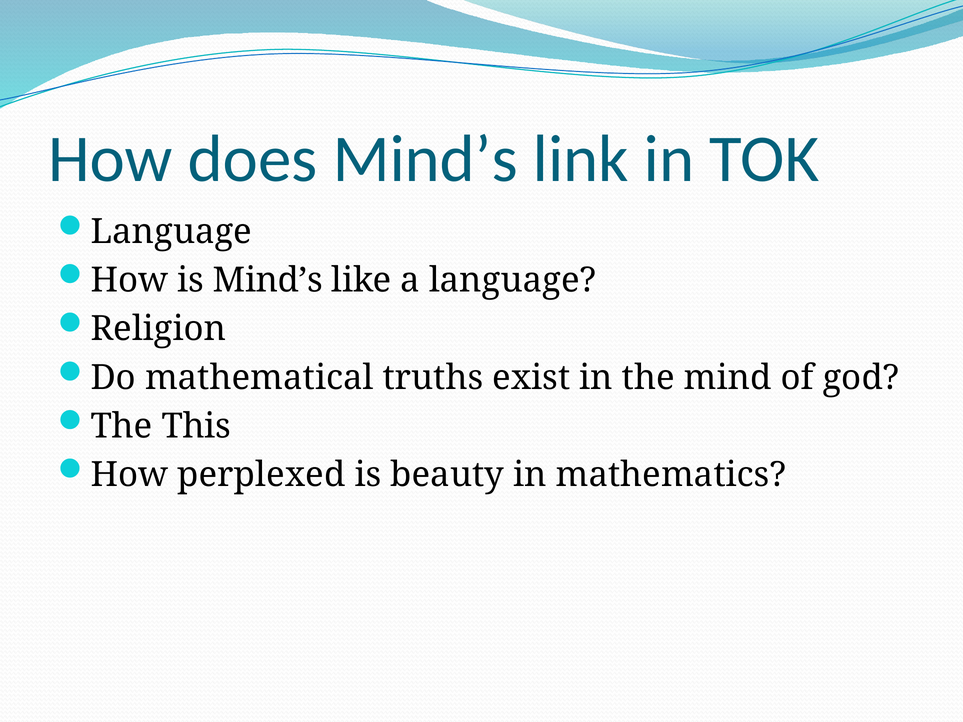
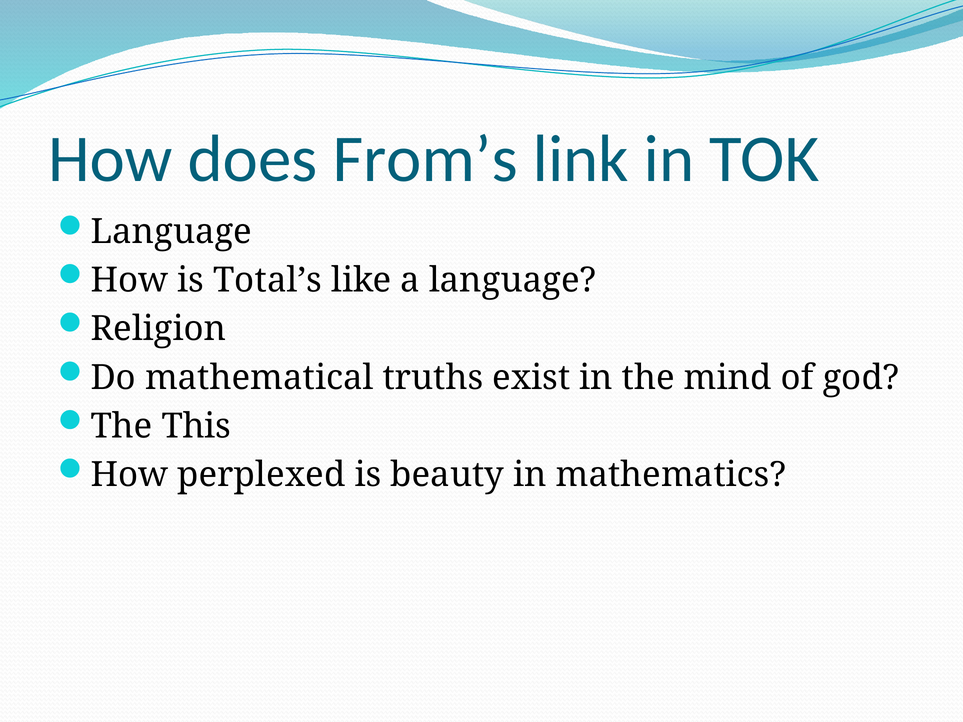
does Mind’s: Mind’s -> From’s
is Mind’s: Mind’s -> Total’s
